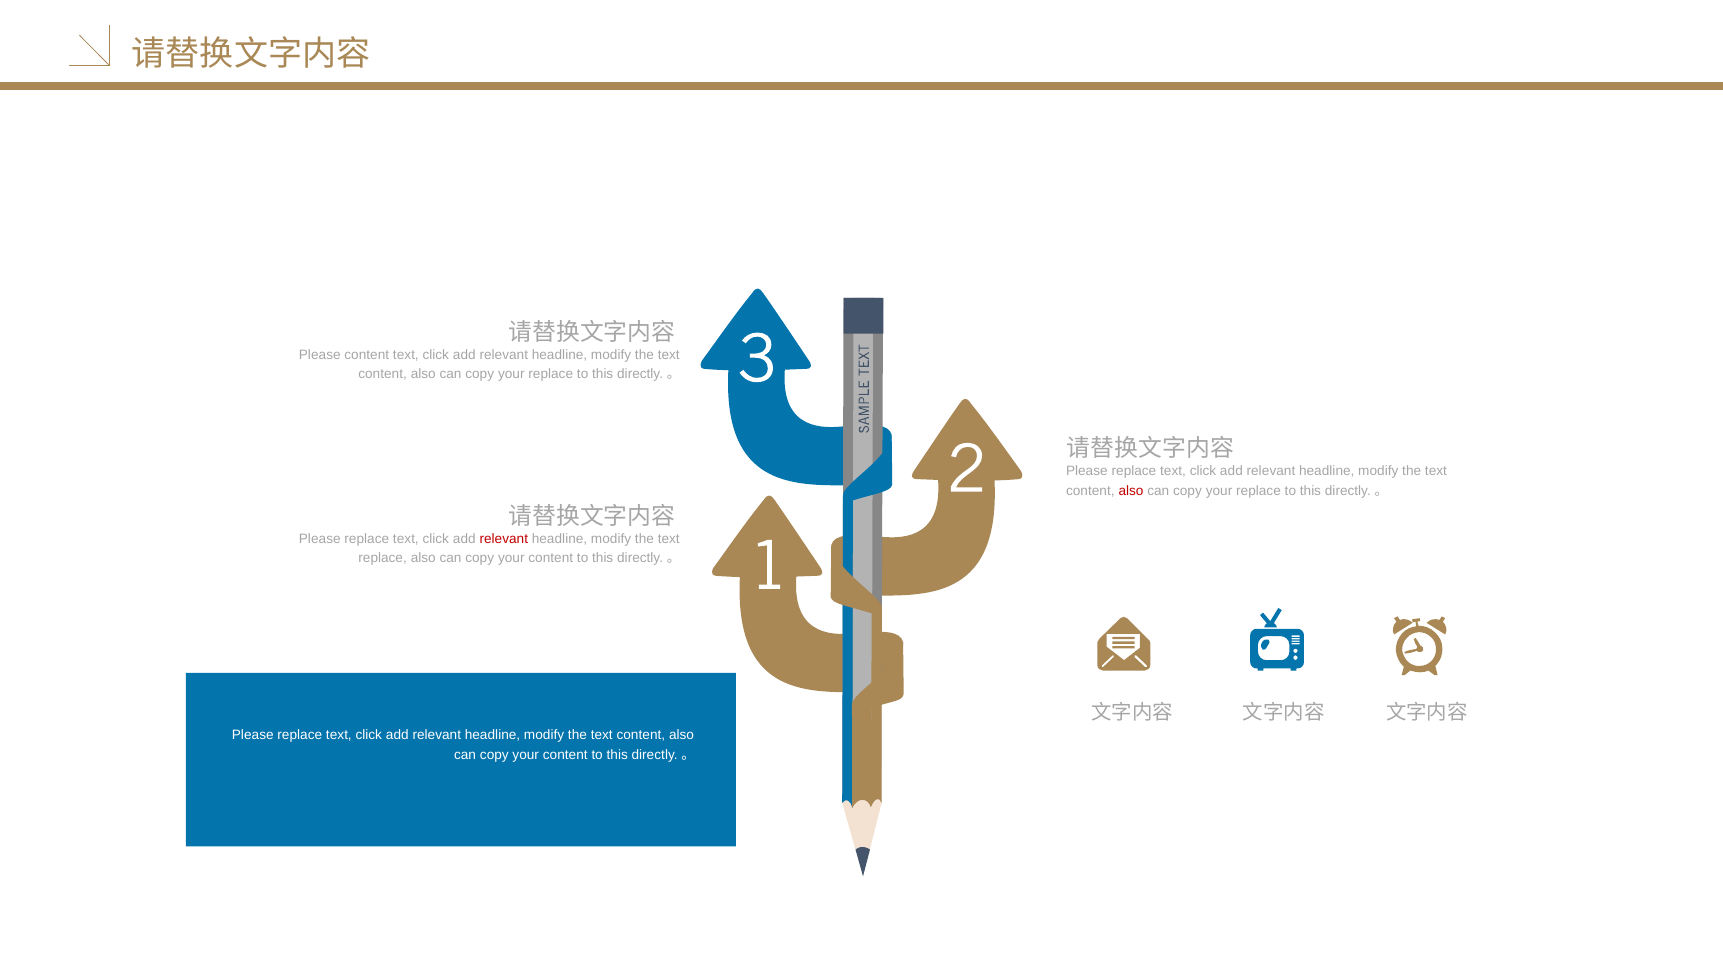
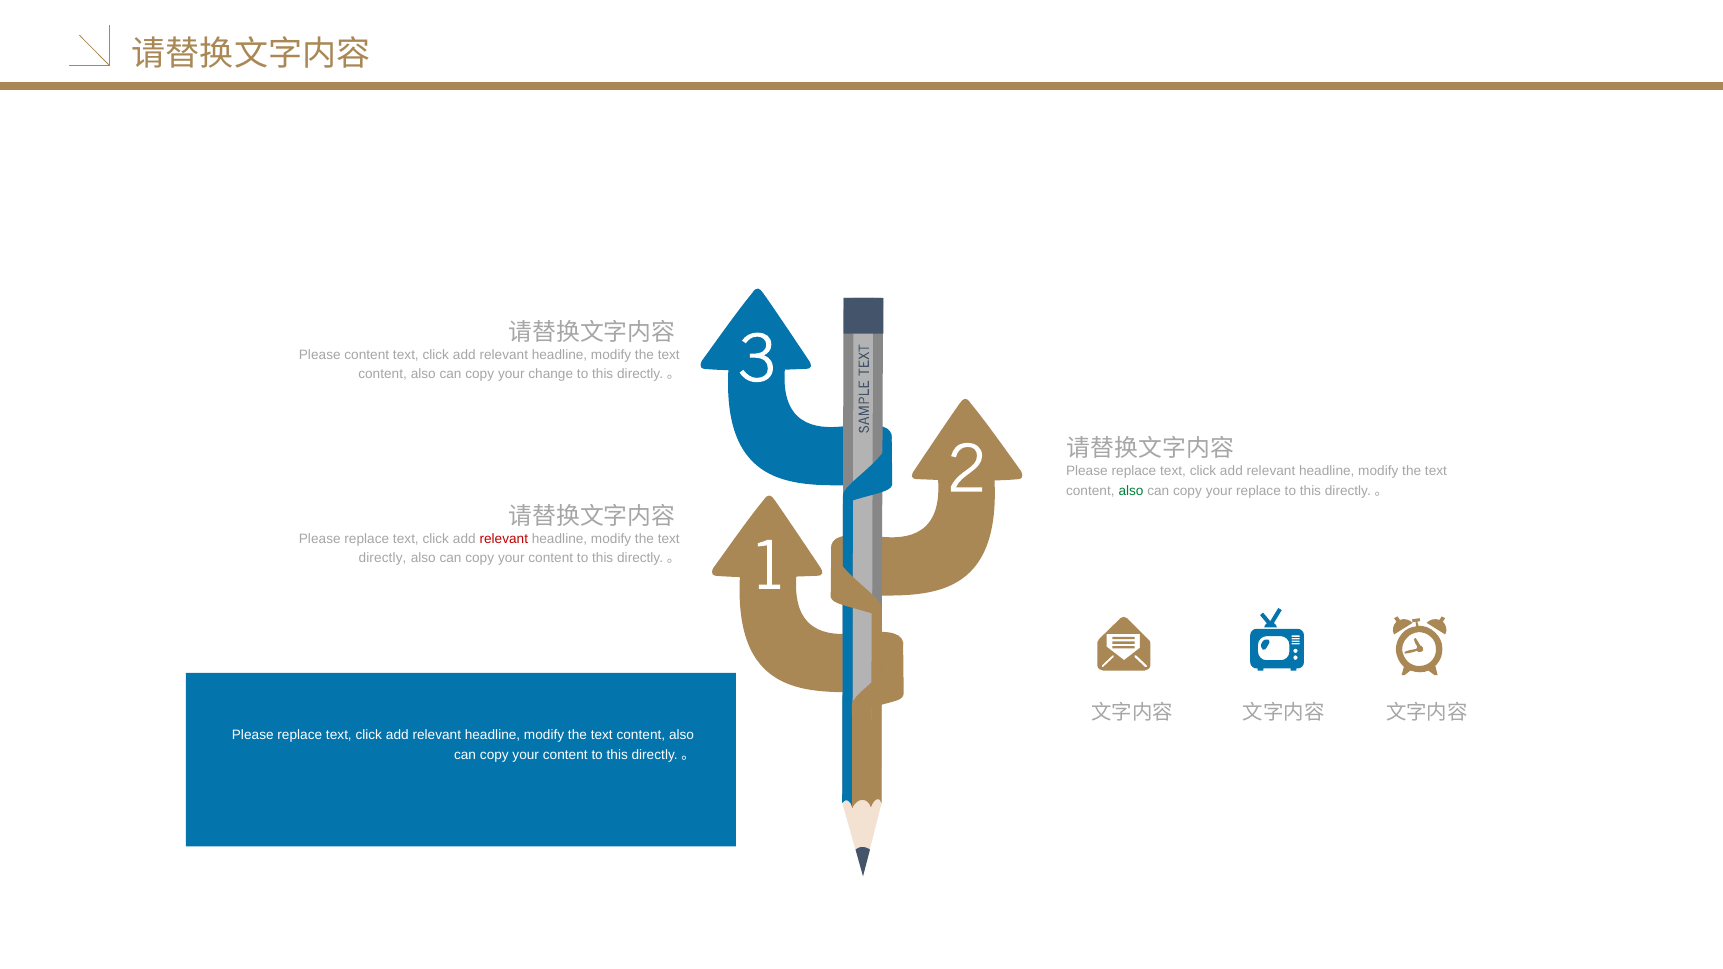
replace at (551, 374): replace -> change
also at (1131, 491) colour: red -> green
replace at (383, 558): replace -> directly
